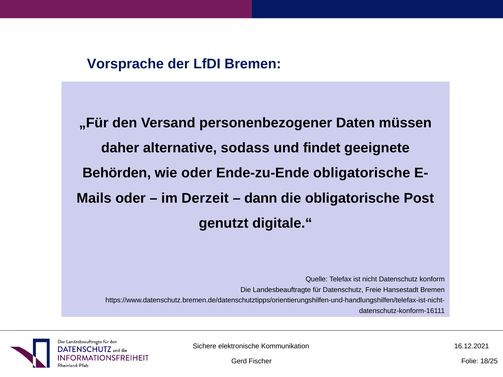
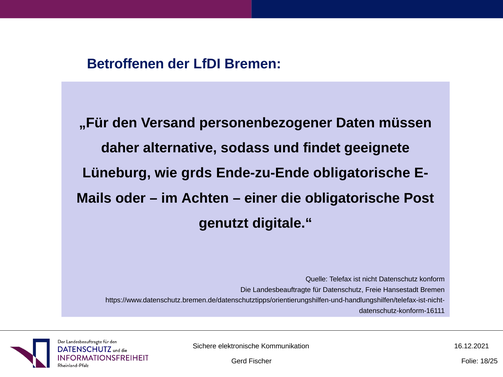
Vorsprache: Vorsprache -> Betroffenen
Behörden: Behörden -> Lüneburg
wie oder: oder -> grds
Derzeit: Derzeit -> Achten
dann: dann -> einer
